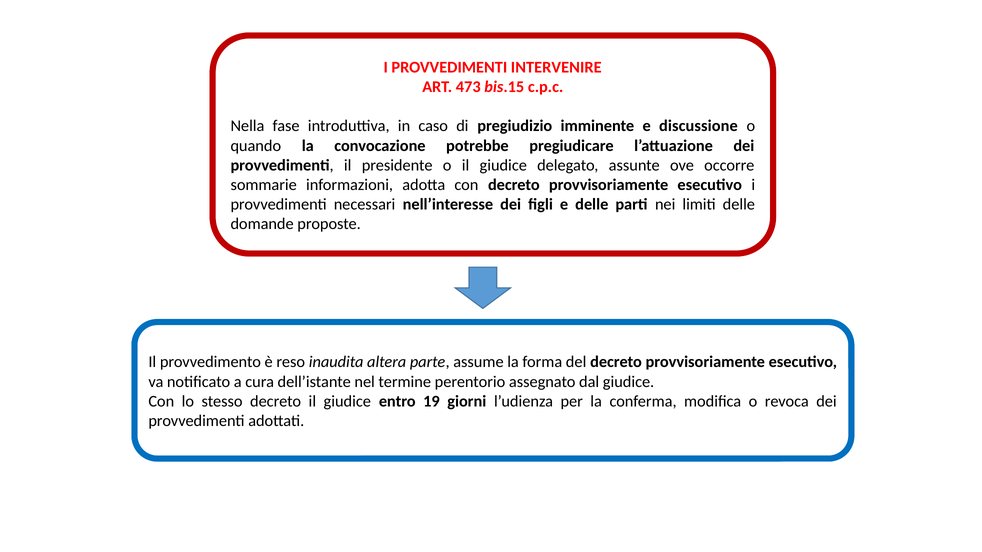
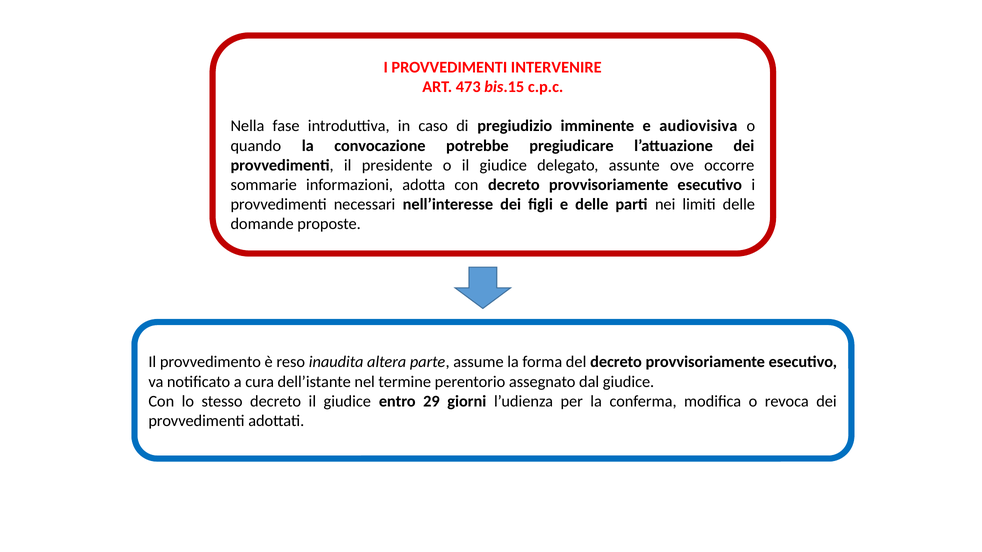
discussione: discussione -> audiovisiva
19: 19 -> 29
